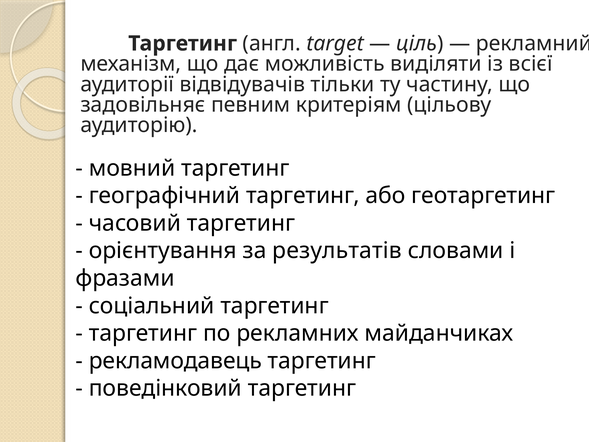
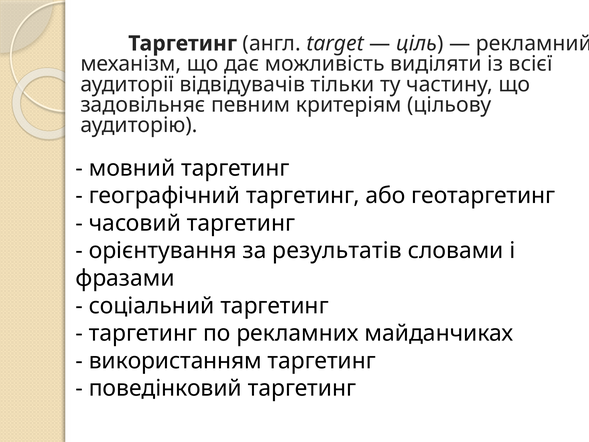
рекламодавець: рекламодавець -> використанням
